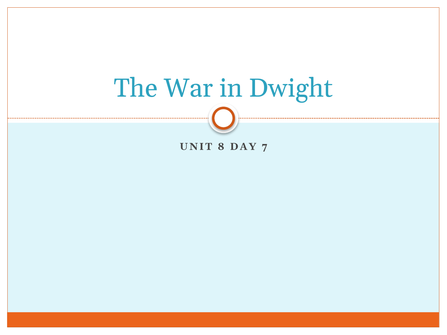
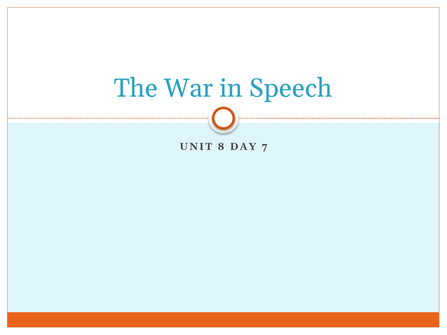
Dwight: Dwight -> Speech
